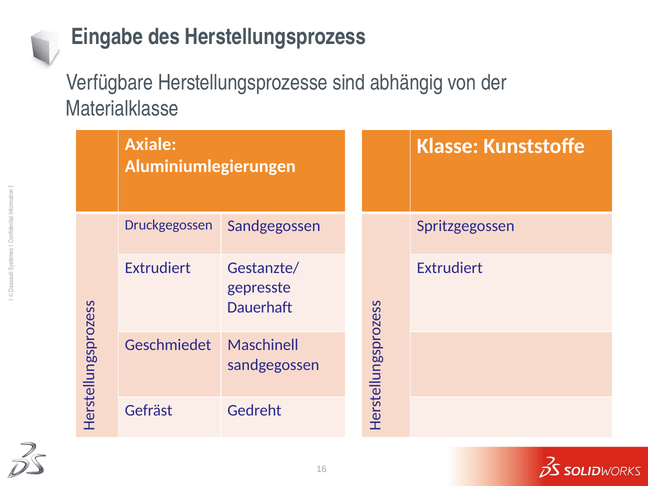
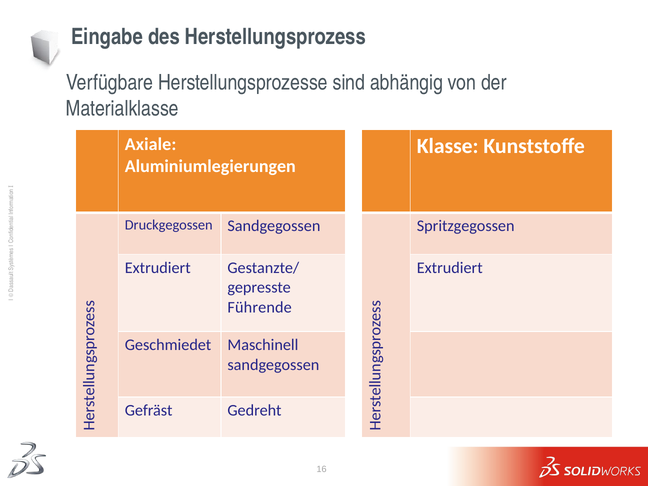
Dauerhaft: Dauerhaft -> Führende
